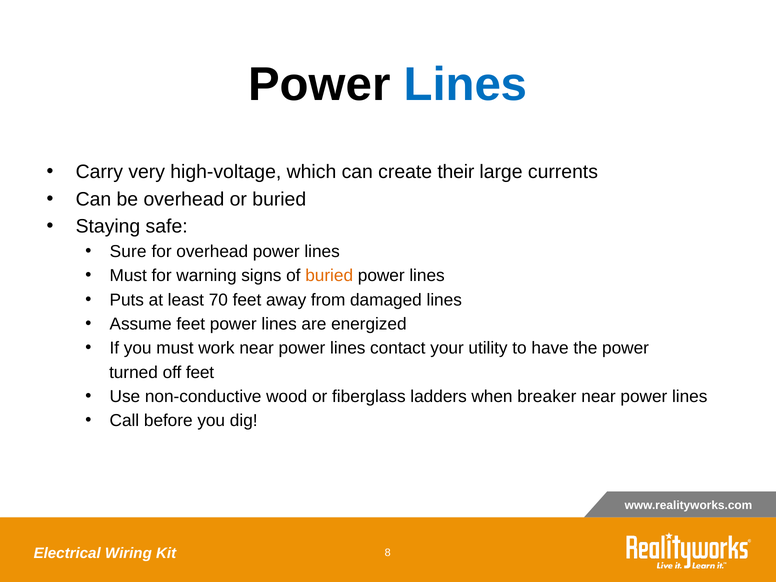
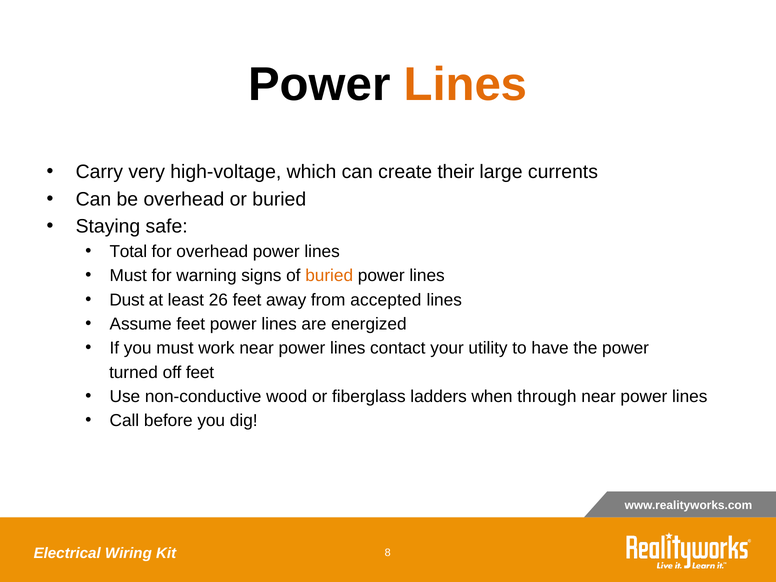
Lines at (465, 85) colour: blue -> orange
Sure: Sure -> Total
Puts: Puts -> Dust
70: 70 -> 26
damaged: damaged -> accepted
breaker: breaker -> through
